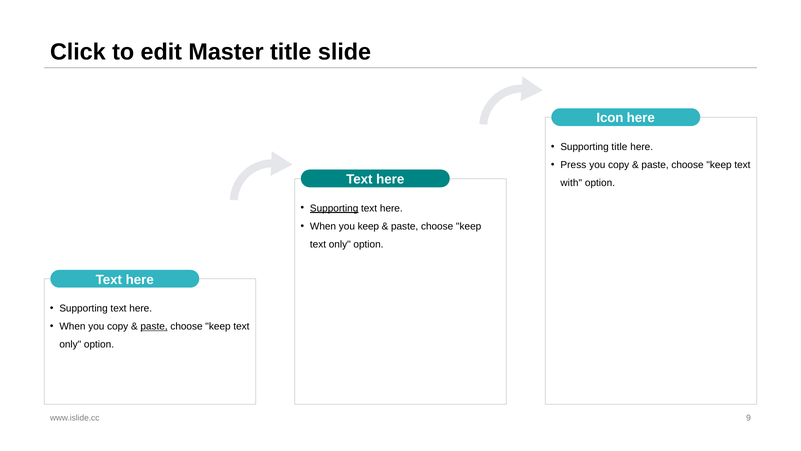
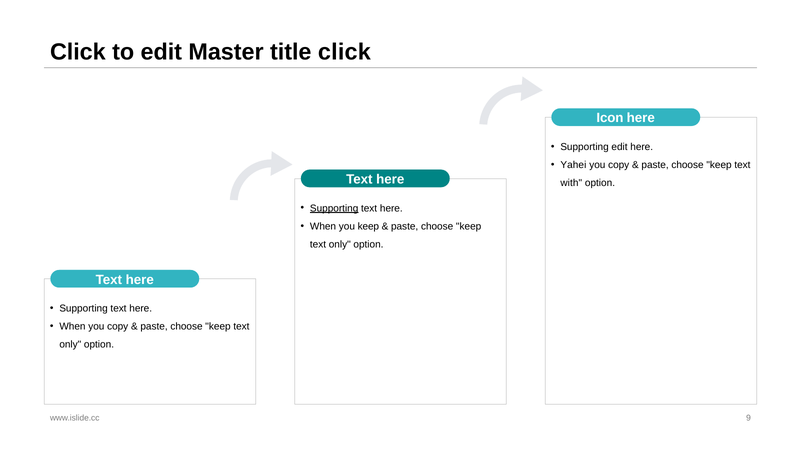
title slide: slide -> click
Supporting title: title -> edit
Press: Press -> Yahei
paste at (154, 326) underline: present -> none
